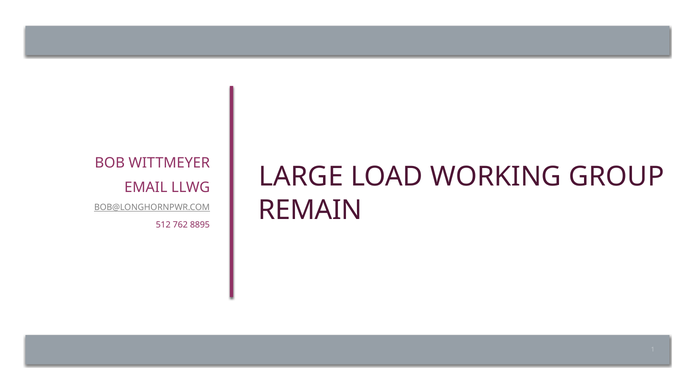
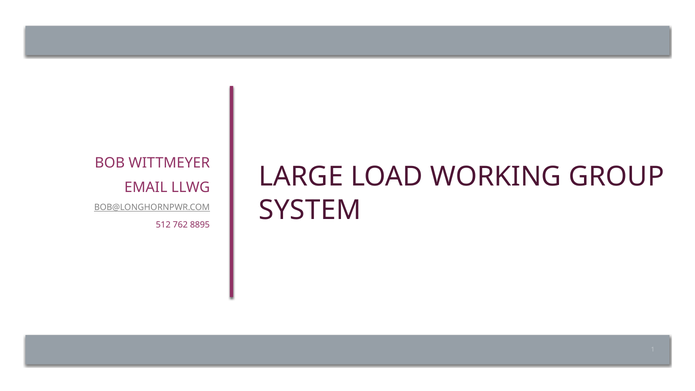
REMAIN: REMAIN -> SYSTEM
